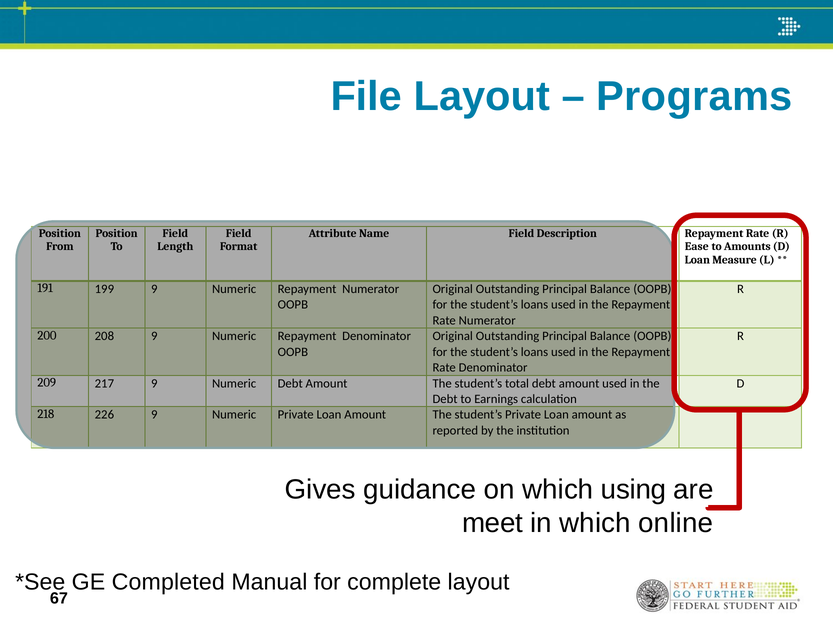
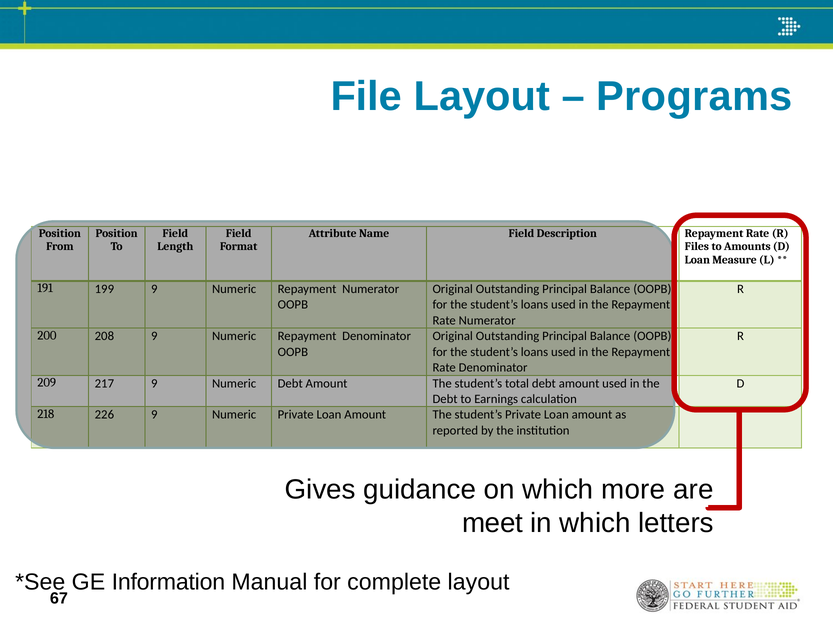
Ease: Ease -> Files
using: using -> more
online: online -> letters
Completed: Completed -> Information
